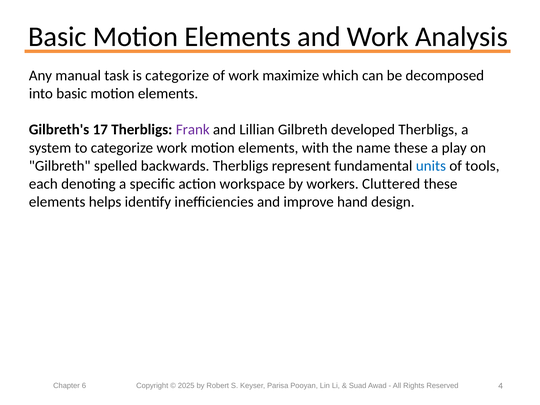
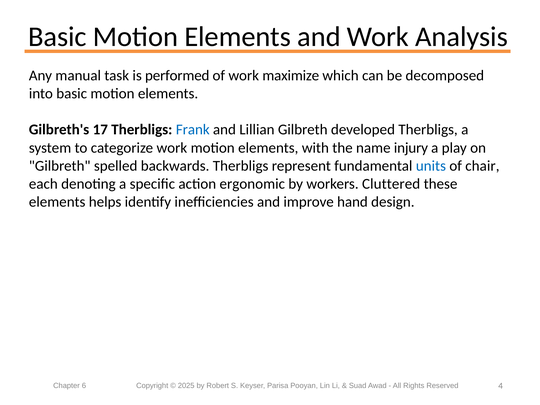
is categorize: categorize -> performed
Frank colour: purple -> blue
name these: these -> injury
tools: tools -> chair
workspace: workspace -> ergonomic
